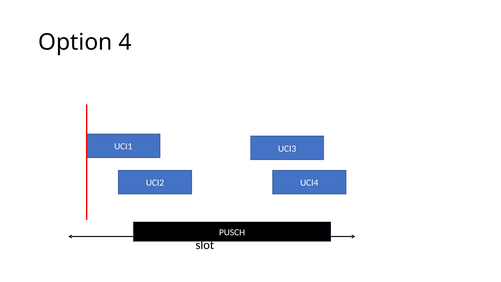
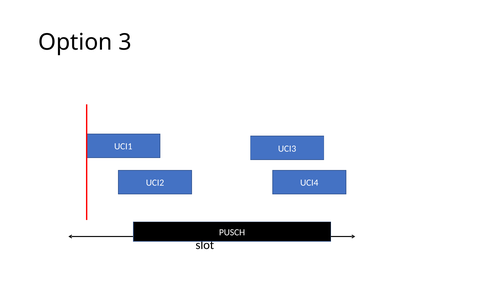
4: 4 -> 3
